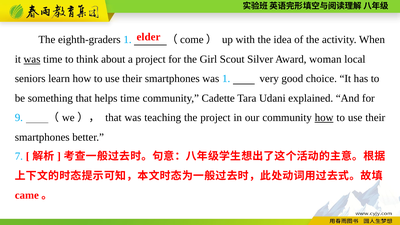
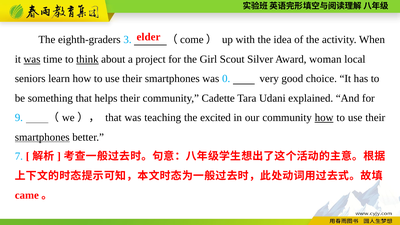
eighth-graders 1: 1 -> 3
think underline: none -> present
was 1: 1 -> 0
helps time: time -> their
the project: project -> excited
smartphones at (42, 137) underline: none -> present
